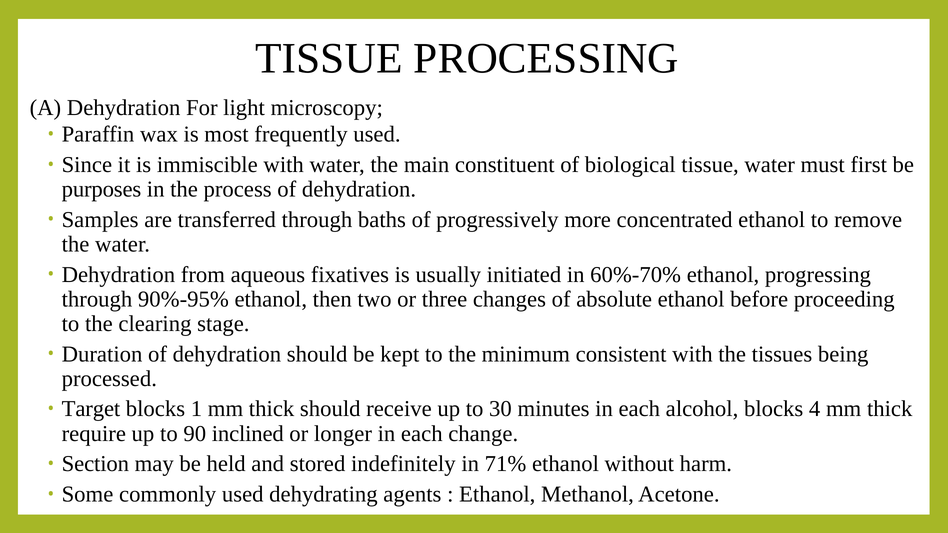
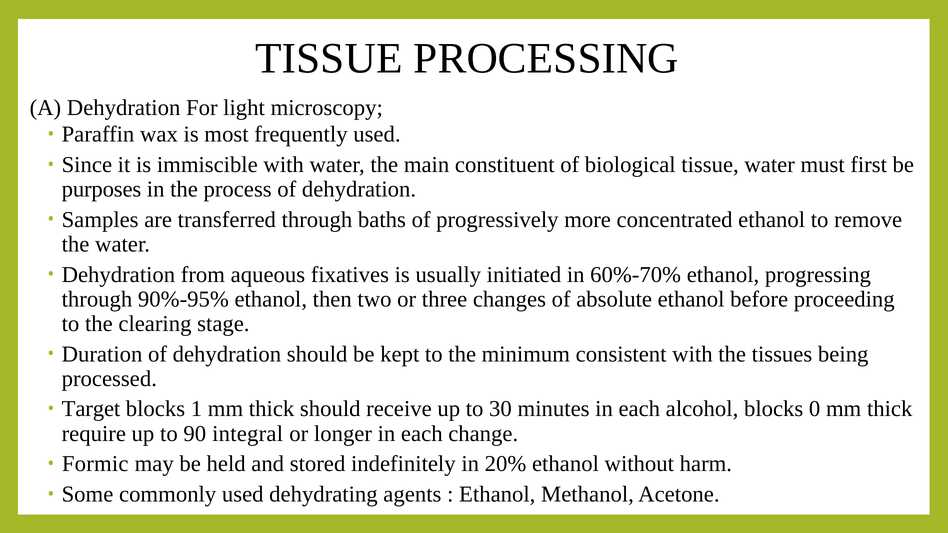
4: 4 -> 0
inclined: inclined -> integral
Section: Section -> Formic
71%: 71% -> 20%
